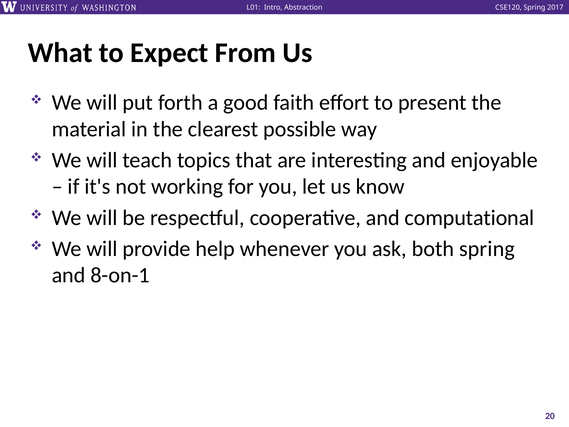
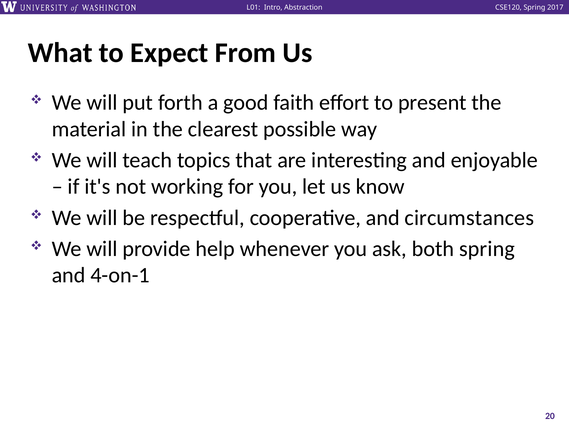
computational: computational -> circumstances
8-on-1: 8-on-1 -> 4-on-1
